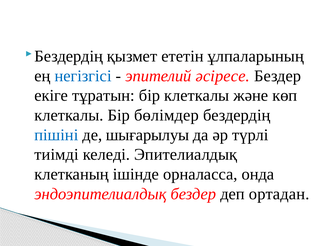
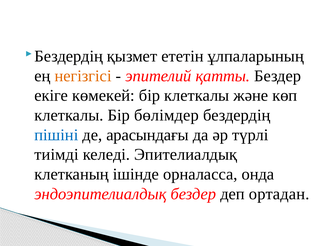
негізгісі colour: blue -> orange
әсіресе: әсіресе -> қатты
тұратын: тұратын -> көмекей
шығарылуы: шығарылуы -> арасындағы
